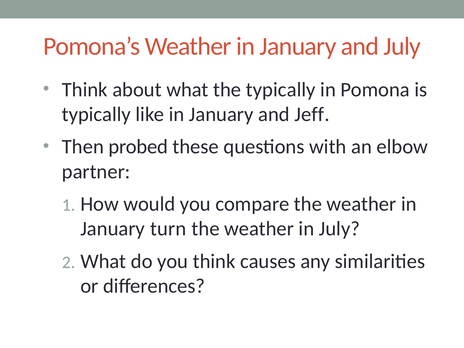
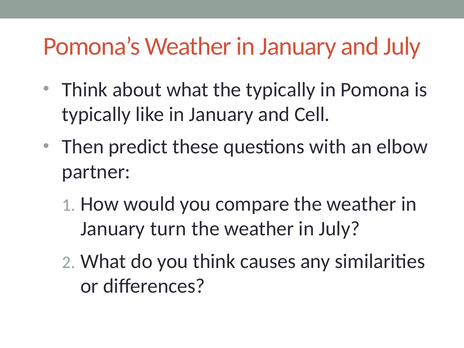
Jeff: Jeff -> Cell
probed: probed -> predict
